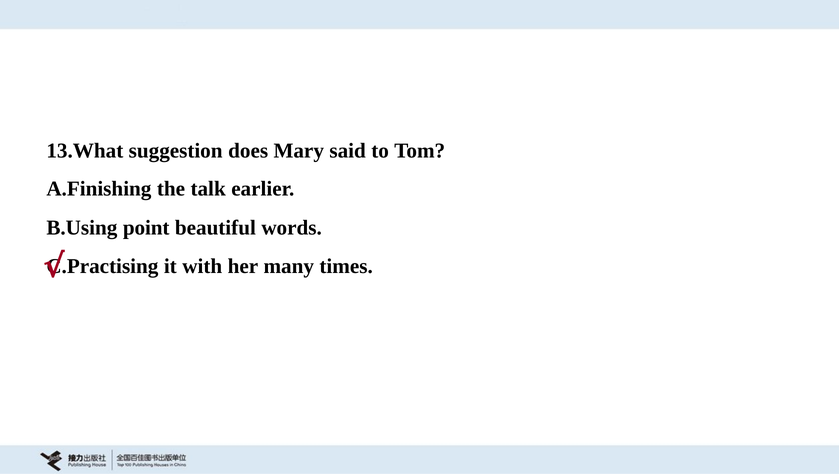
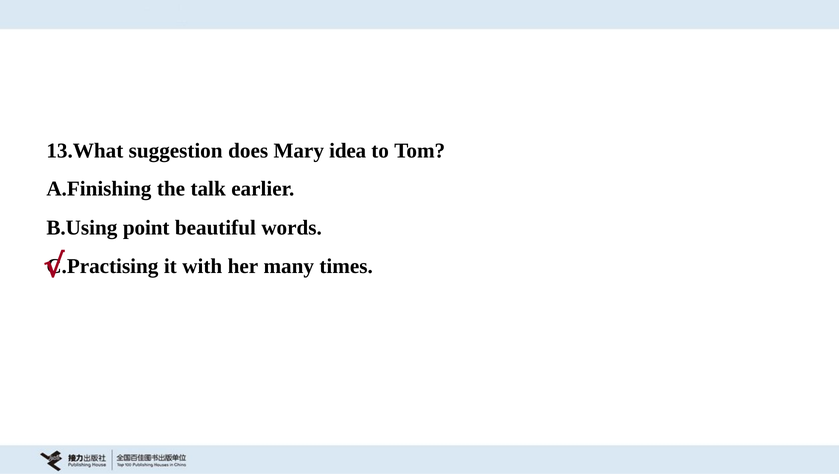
said: said -> idea
